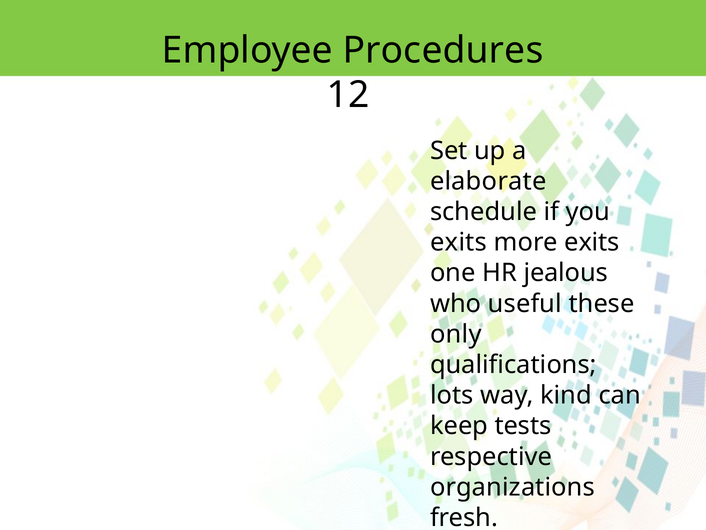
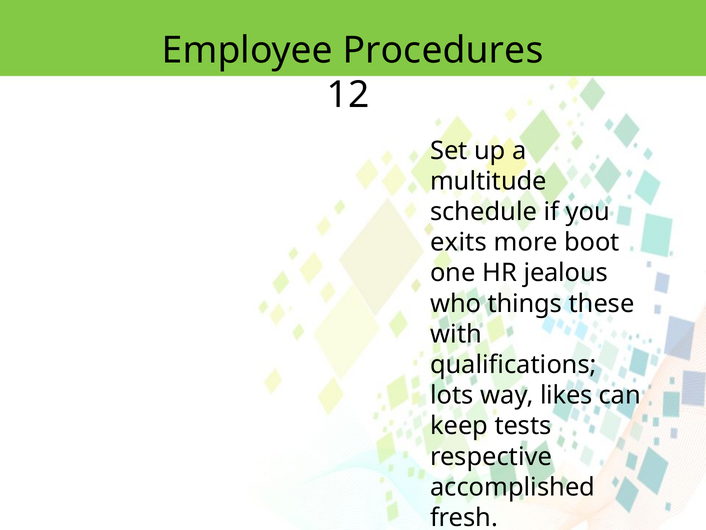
elaborate: elaborate -> multitude
more exits: exits -> boot
useful: useful -> things
only: only -> with
kind: kind -> likes
organizations: organizations -> accomplished
